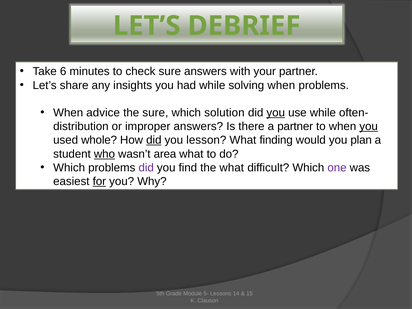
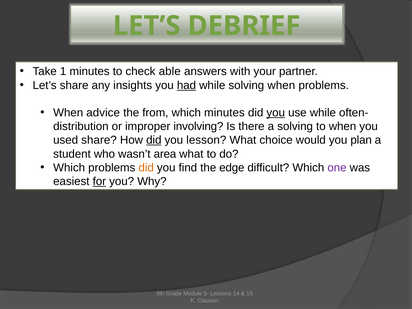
6: 6 -> 1
check sure: sure -> able
had underline: none -> present
the sure: sure -> from
which solution: solution -> minutes
improper answers: answers -> involving
a partner: partner -> solving
you at (369, 126) underline: present -> none
used whole: whole -> share
finding: finding -> choice
who underline: present -> none
did at (146, 168) colour: purple -> orange
the what: what -> edge
